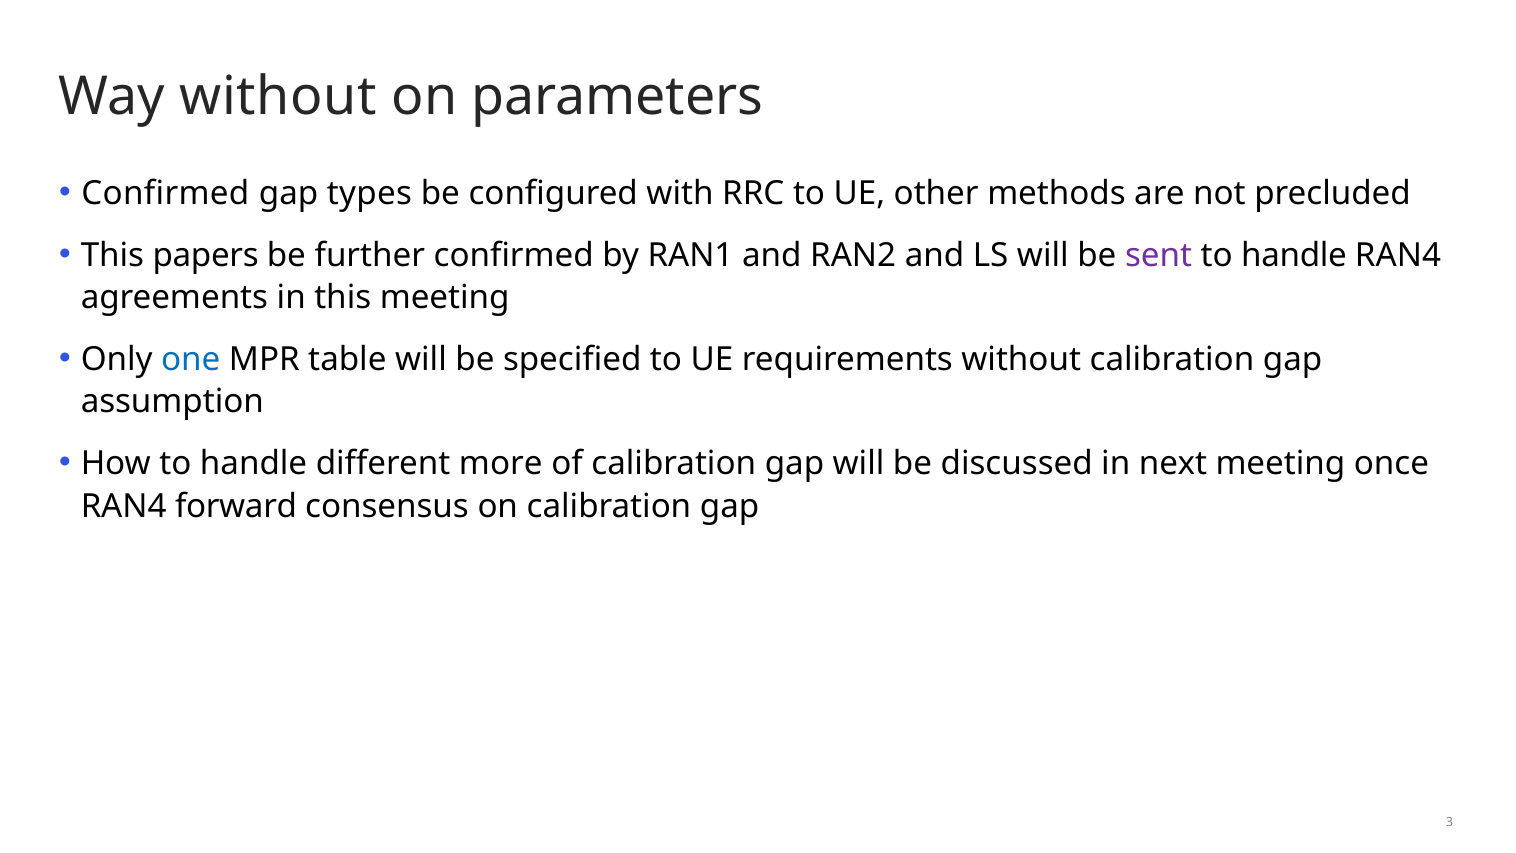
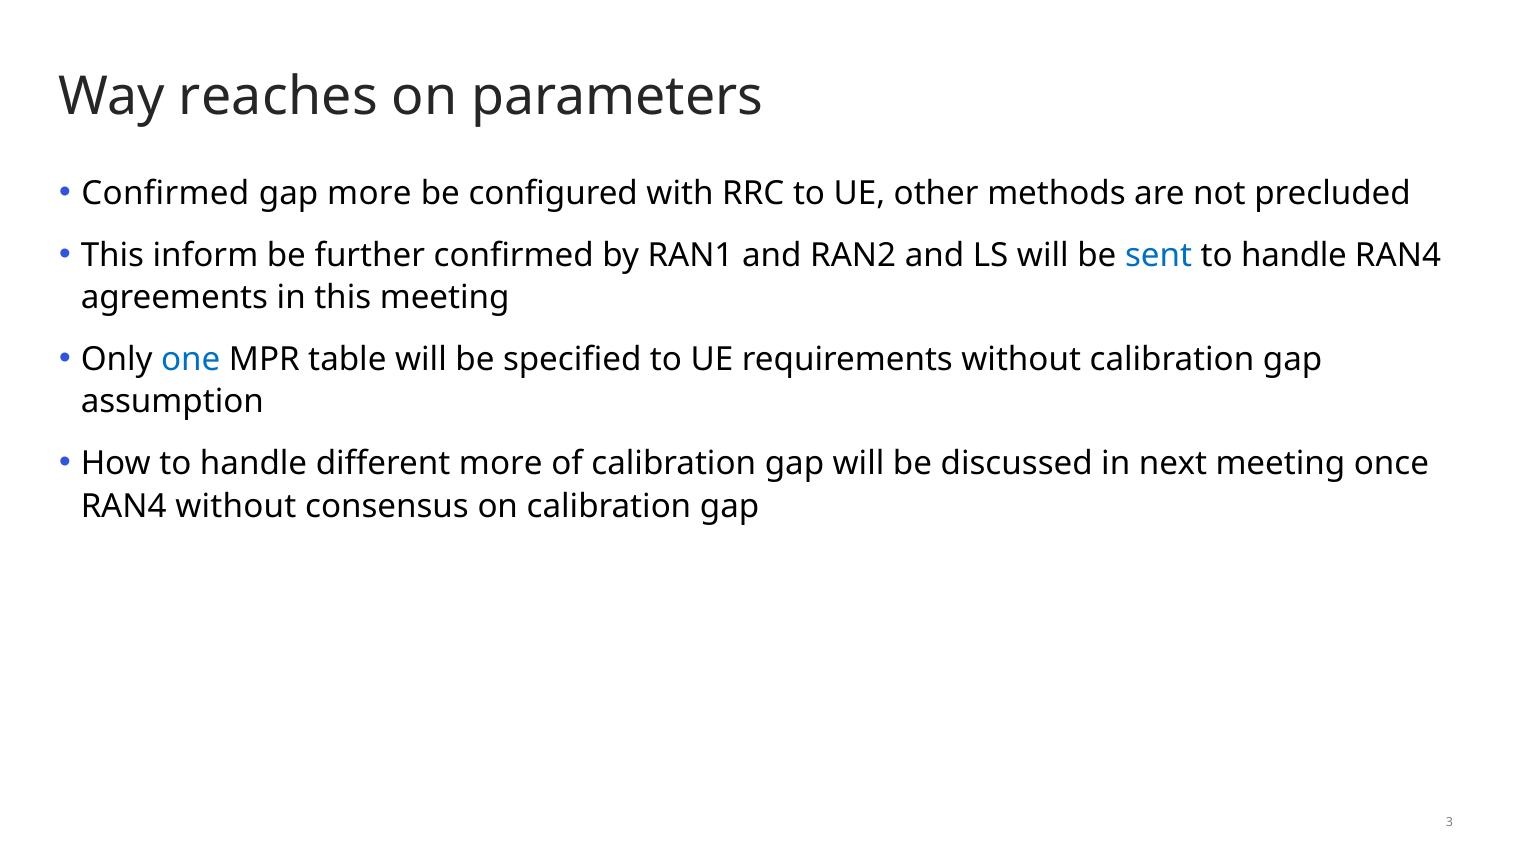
Way without: without -> reaches
gap types: types -> more
papers: papers -> inform
sent colour: purple -> blue
RAN4 forward: forward -> without
